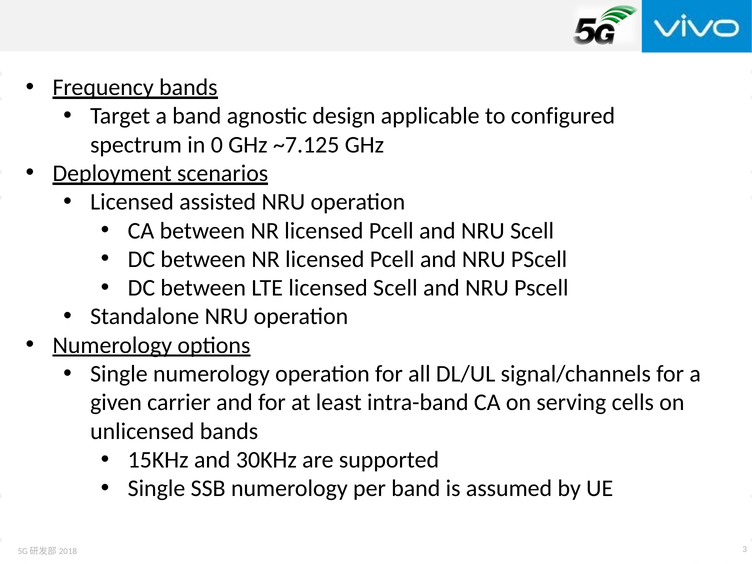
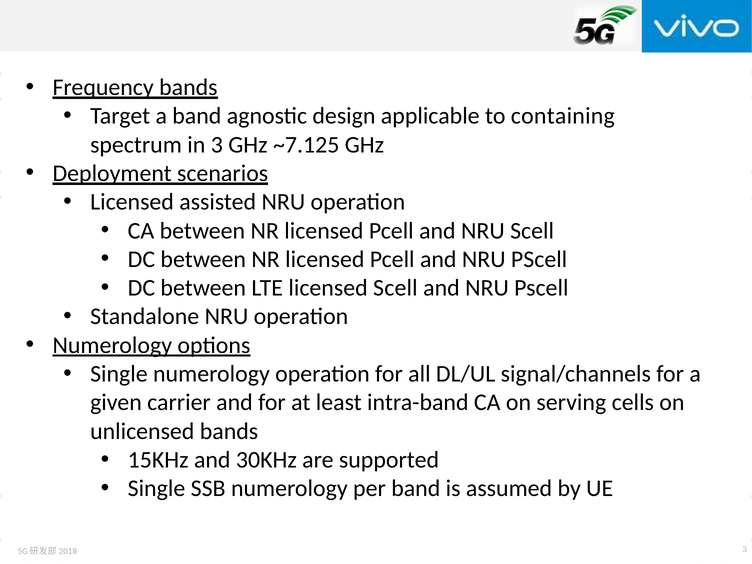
configured: configured -> containing
in 0: 0 -> 3
